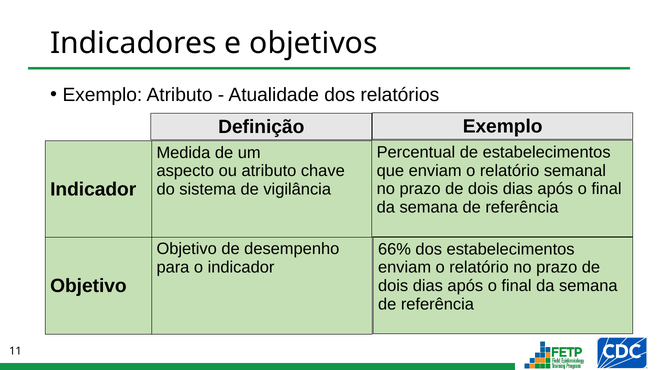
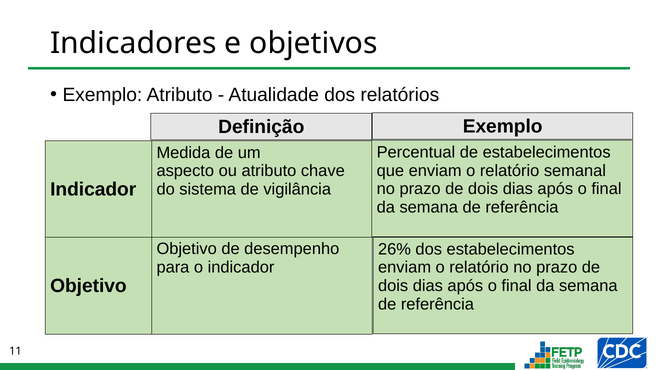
66%: 66% -> 26%
